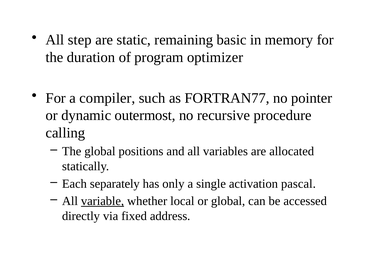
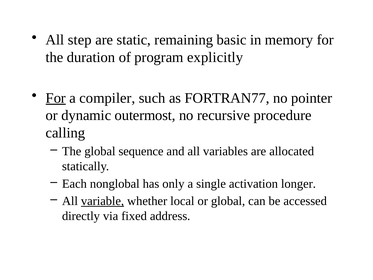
optimizer: optimizer -> explicitly
For at (56, 98) underline: none -> present
positions: positions -> sequence
separately: separately -> nonglobal
pascal: pascal -> longer
